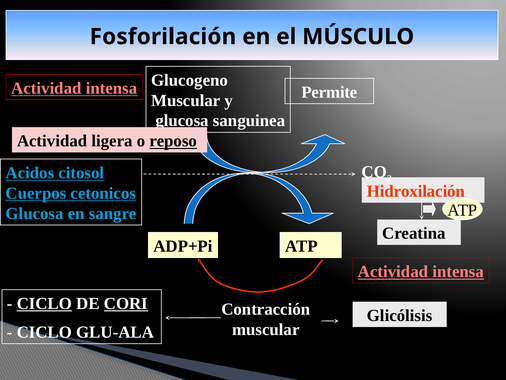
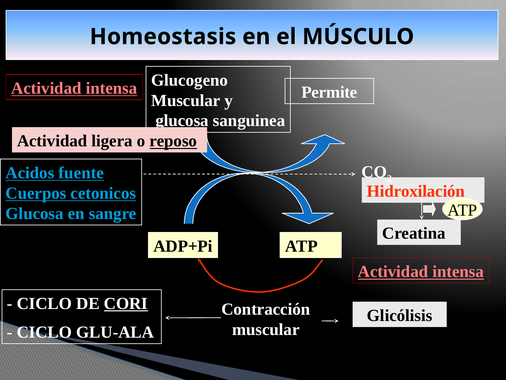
Fosforilación: Fosforilación -> Homeostasis
citosol: citosol -> fuente
CICLO at (44, 303) underline: present -> none
